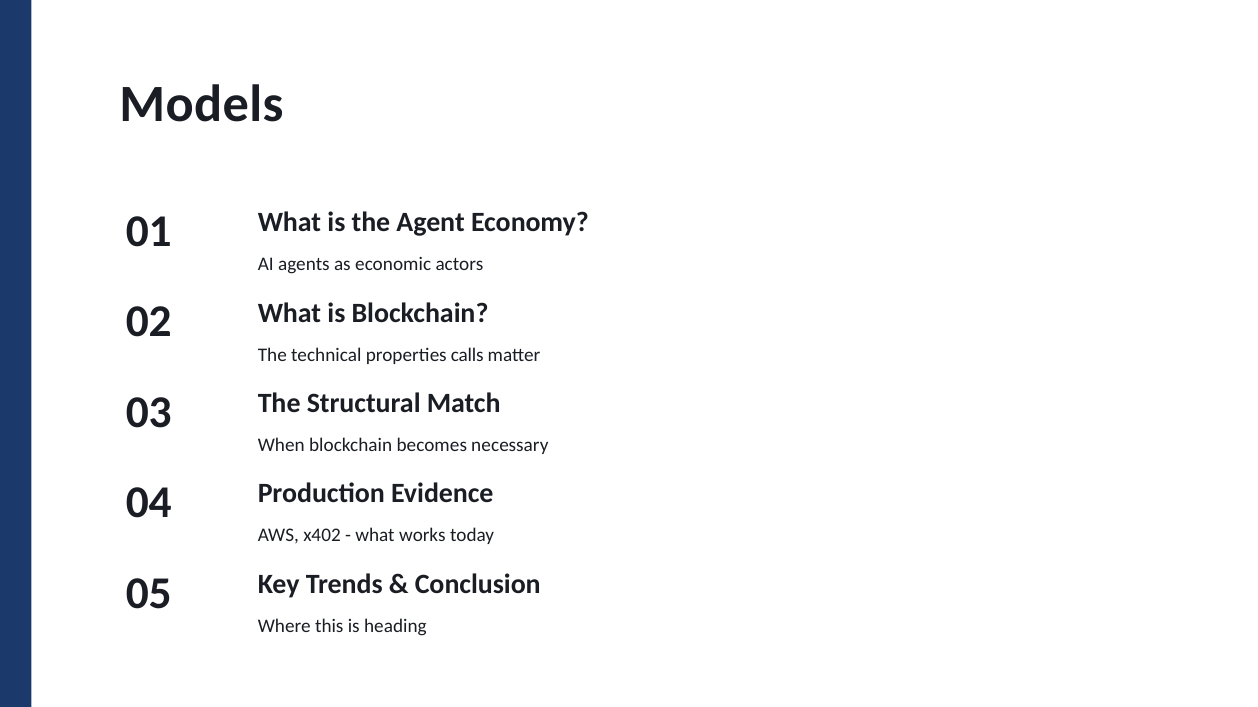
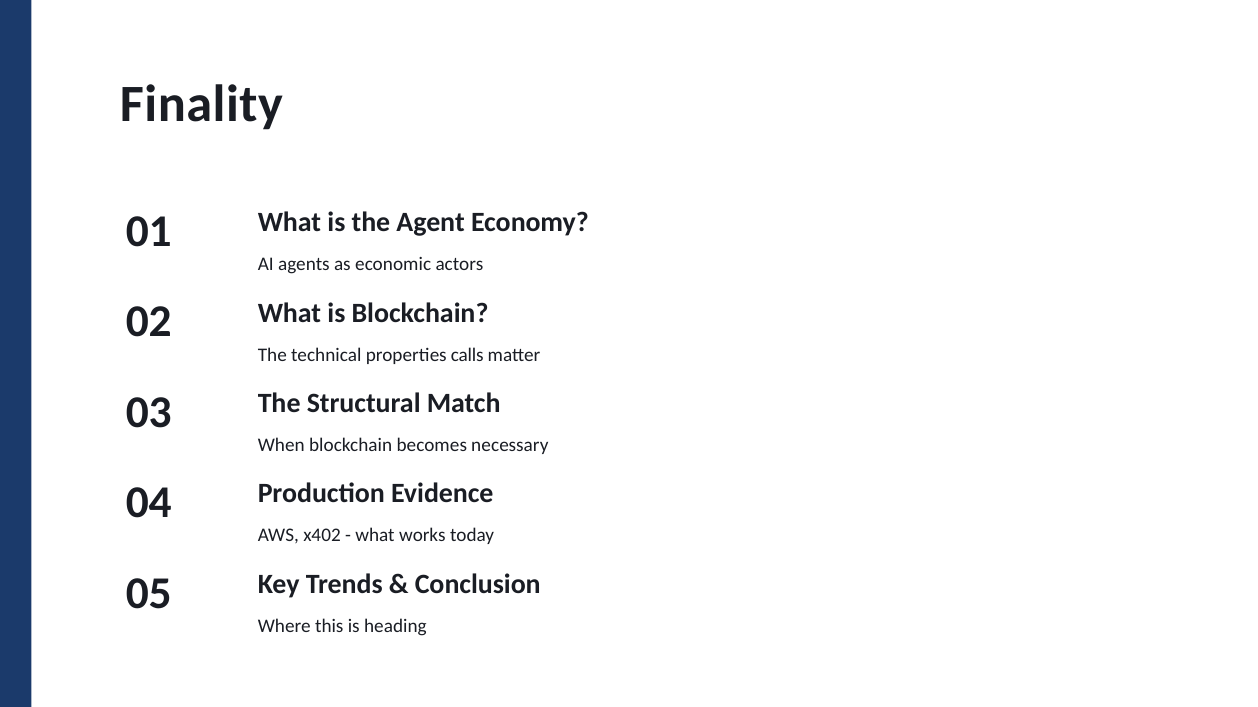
Models: Models -> Finality
